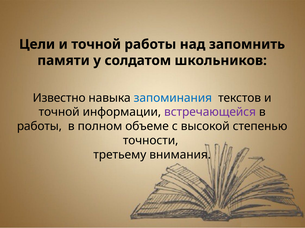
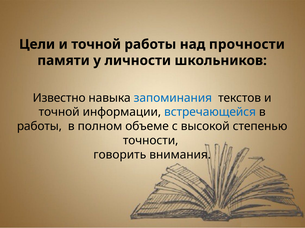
запомнить: запомнить -> прочности
солдатом: солдатом -> личности
встречающейся colour: purple -> blue
третьему: третьему -> говорить
